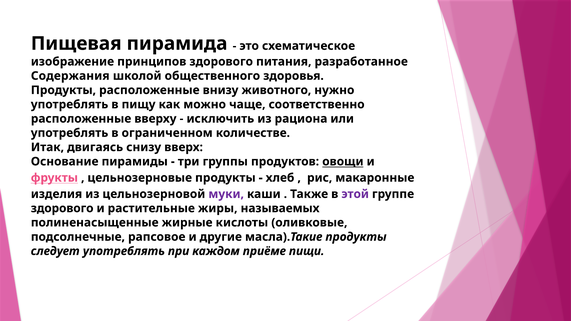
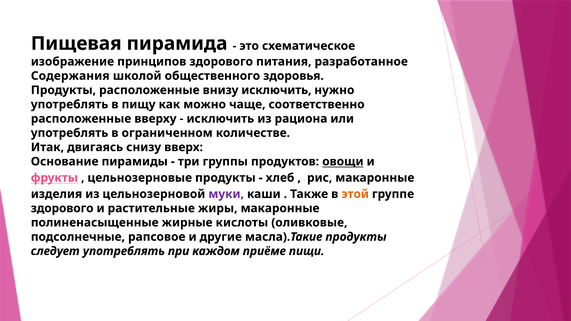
внизу животного: животного -> исключить
этой colour: purple -> orange
жиры называемых: называемых -> макаронные
